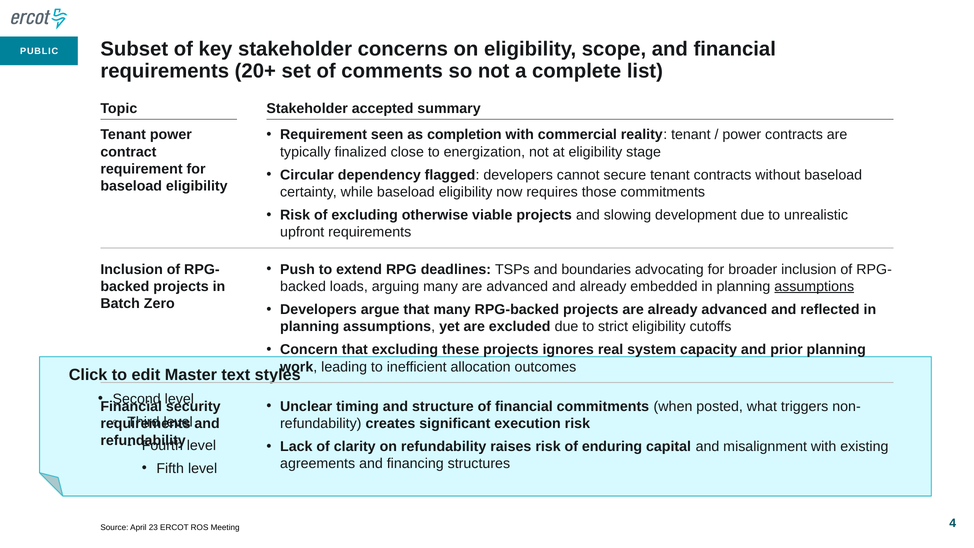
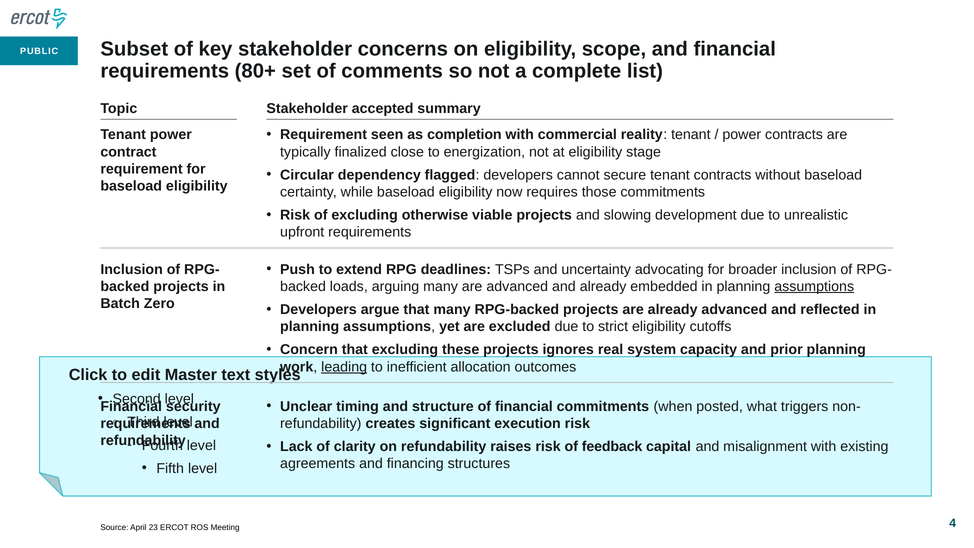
20+: 20+ -> 80+
boundaries: boundaries -> uncertainty
leading underline: none -> present
enduring: enduring -> feedback
